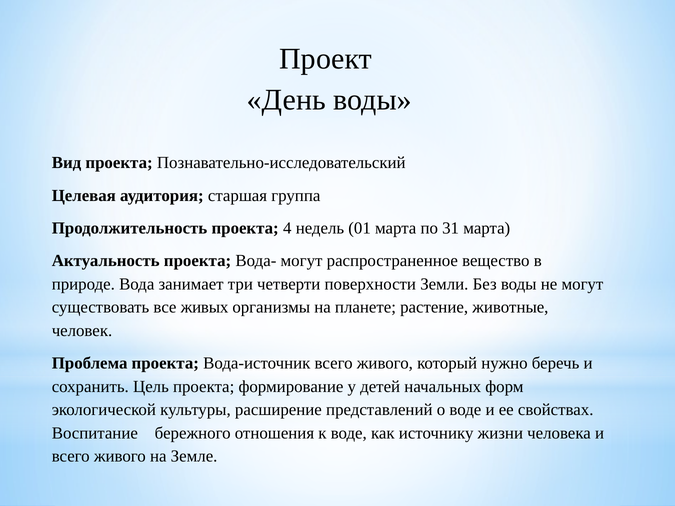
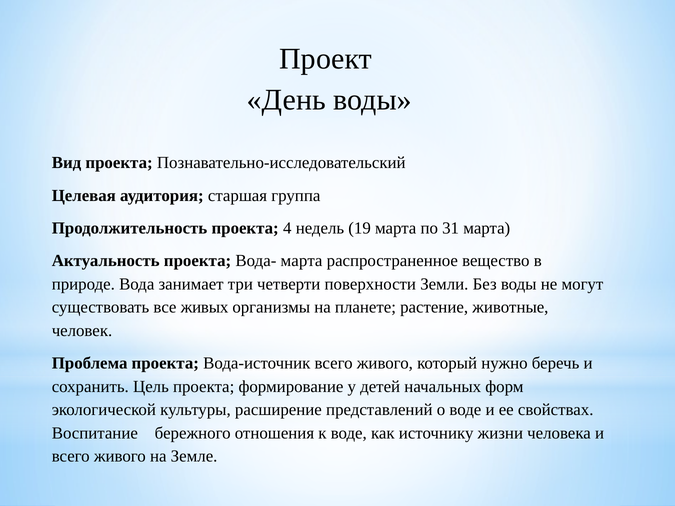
01: 01 -> 19
Вода- могут: могут -> марта
